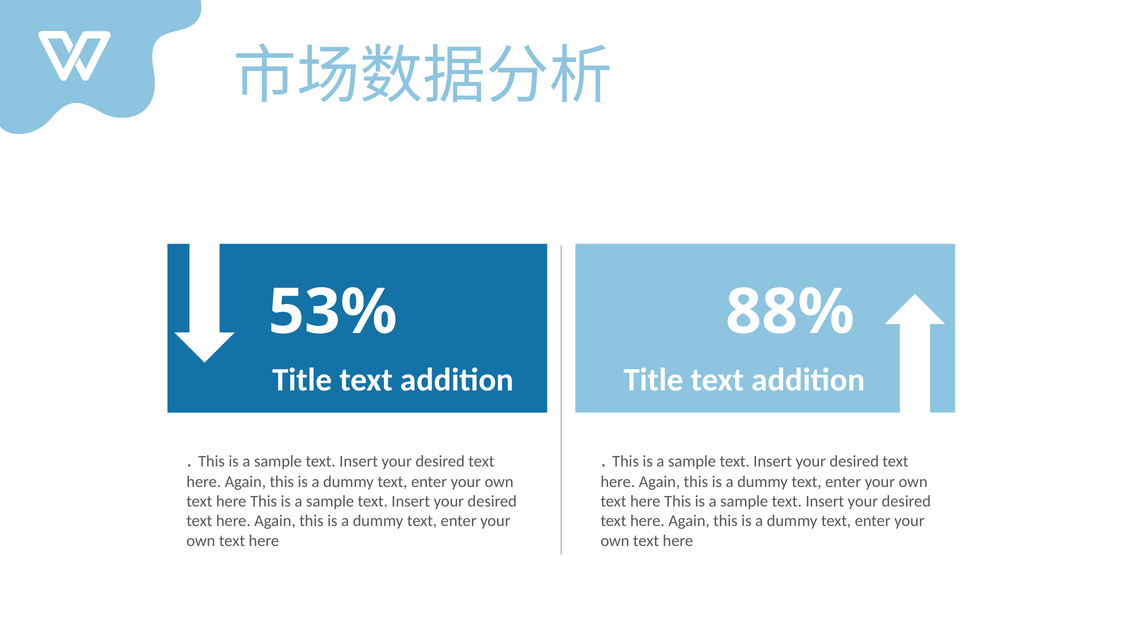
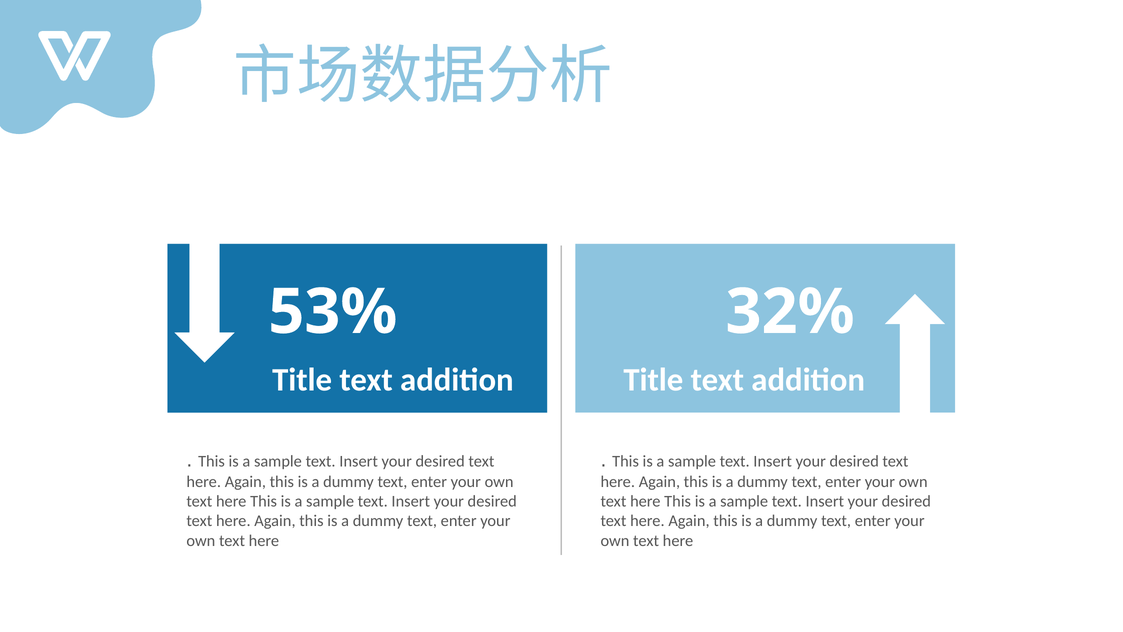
88%: 88% -> 32%
